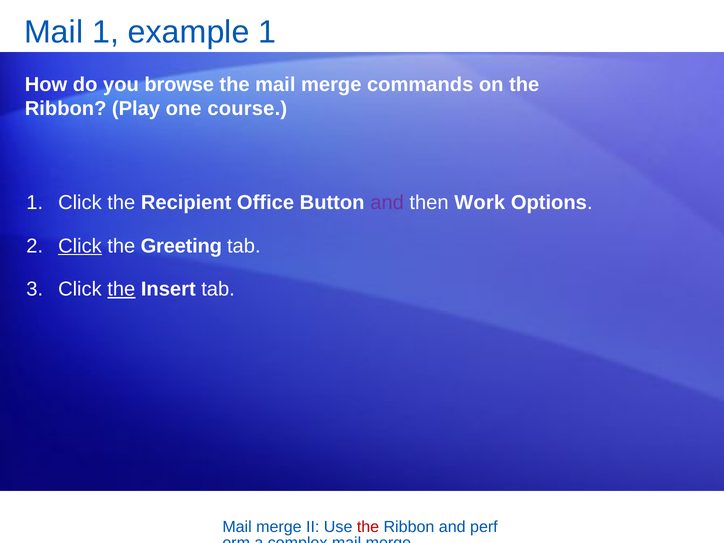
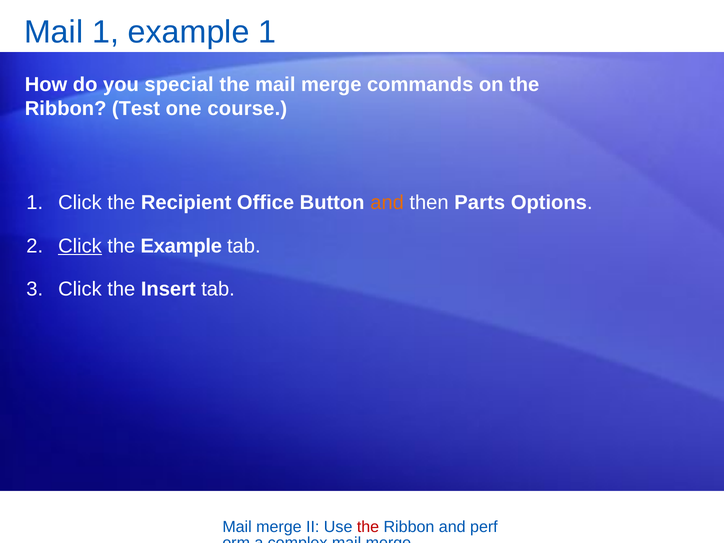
browse: browse -> special
Play: Play -> Test
and at (387, 203) colour: purple -> orange
Work: Work -> Parts
the Greeting: Greeting -> Example
the at (121, 289) underline: present -> none
